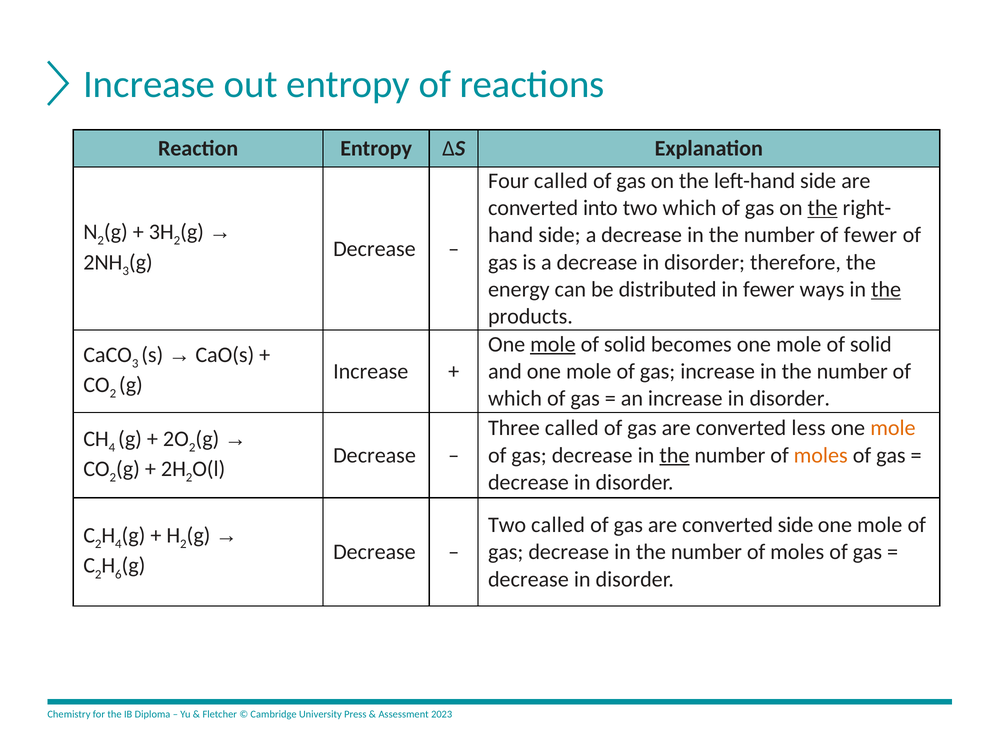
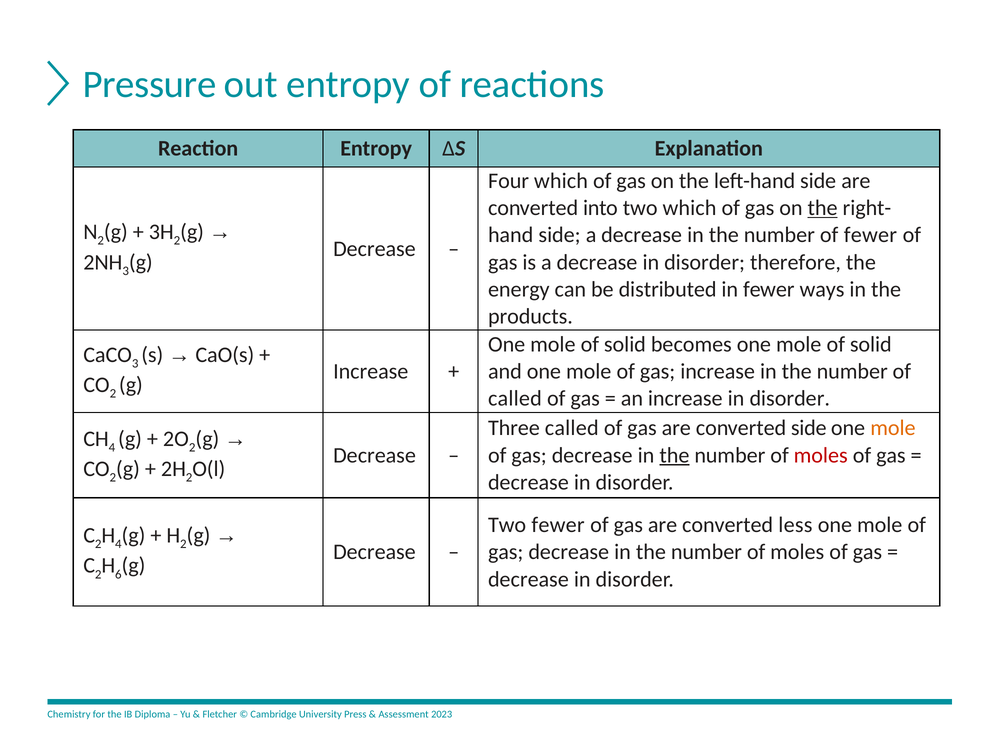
Increase at (149, 84): Increase -> Pressure
Four called: called -> which
the at (886, 289) underline: present -> none
mole at (553, 344) underline: present -> none
which at (515, 398): which -> called
converted less: less -> side
moles at (821, 455) colour: orange -> red
Two called: called -> fewer
converted side: side -> less
